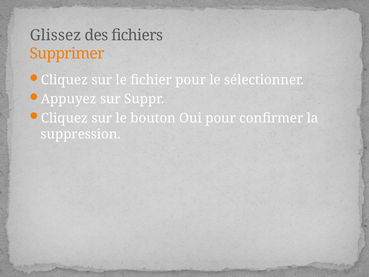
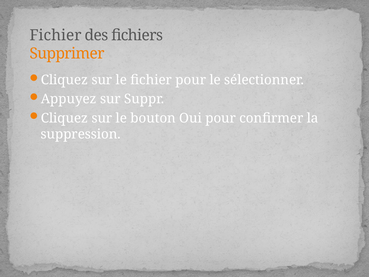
Glissez at (56, 35): Glissez -> Fichier
